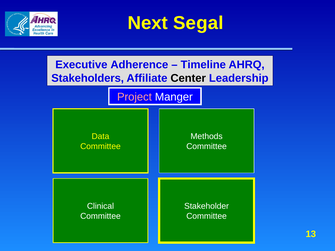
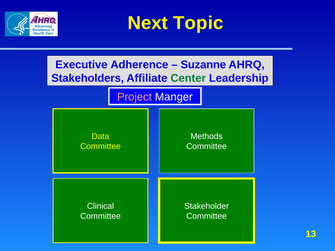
Segal: Segal -> Topic
Timeline: Timeline -> Suzanne
Center colour: black -> green
